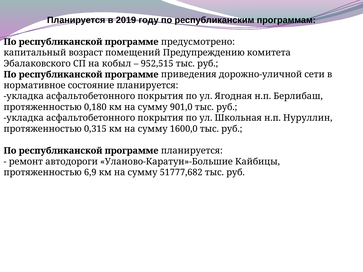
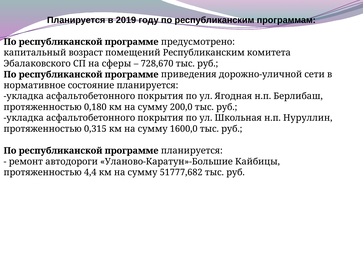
помещений Предупреждению: Предупреждению -> Республиканским
кобыл: кобыл -> сферы
952,515: 952,515 -> 728,670
901,0: 901,0 -> 200,0
6,9: 6,9 -> 4,4
